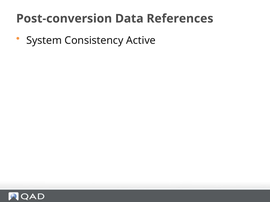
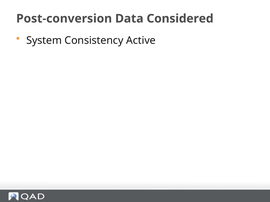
References: References -> Considered
